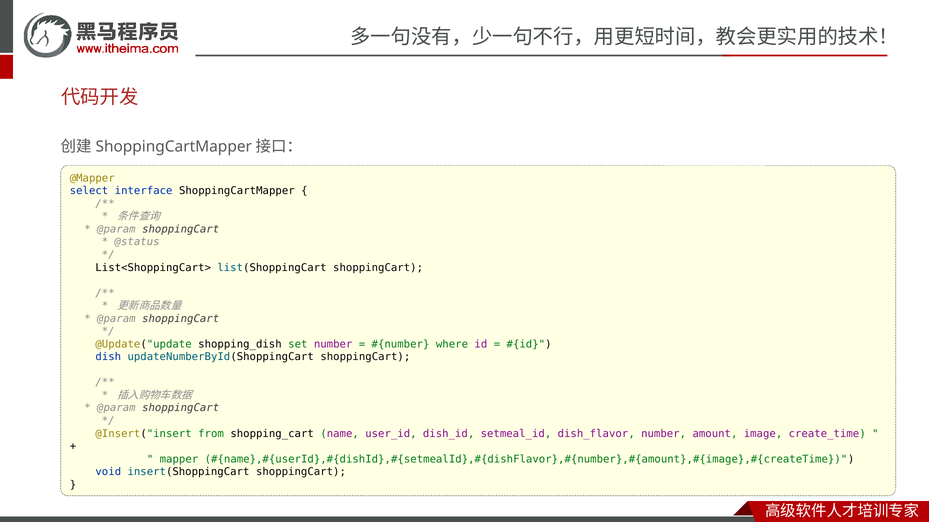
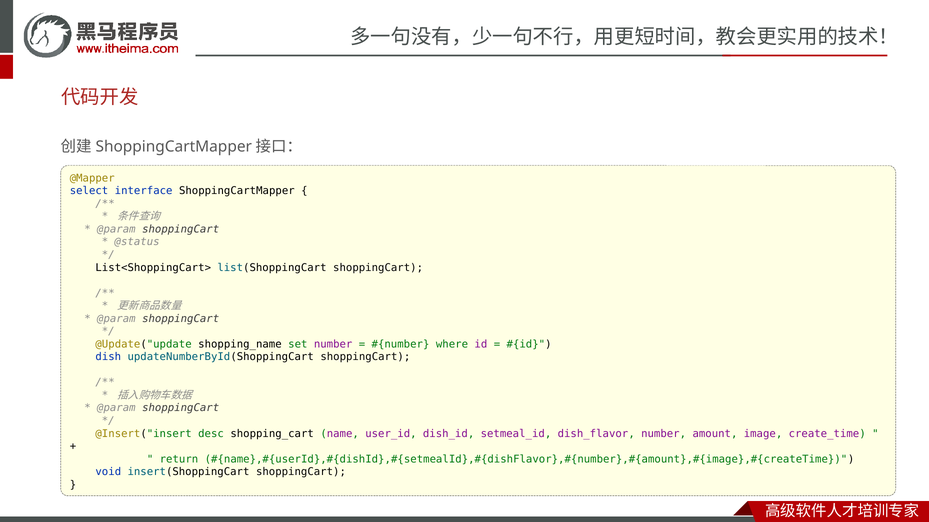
shopping_dish: shopping_dish -> shopping_name
from: from -> desc
mapper: mapper -> return
